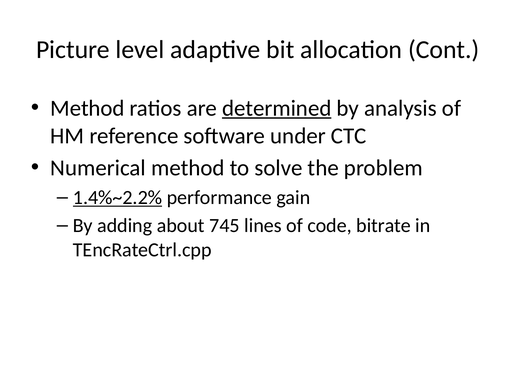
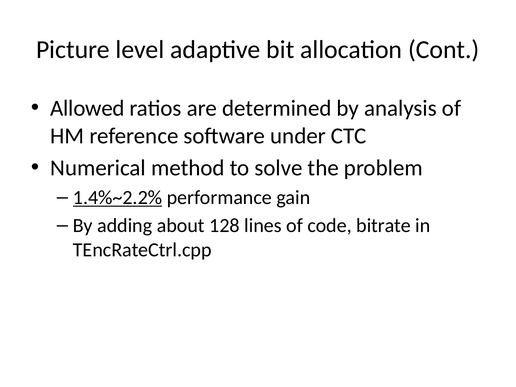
Method at (87, 108): Method -> Allowed
determined underline: present -> none
745: 745 -> 128
